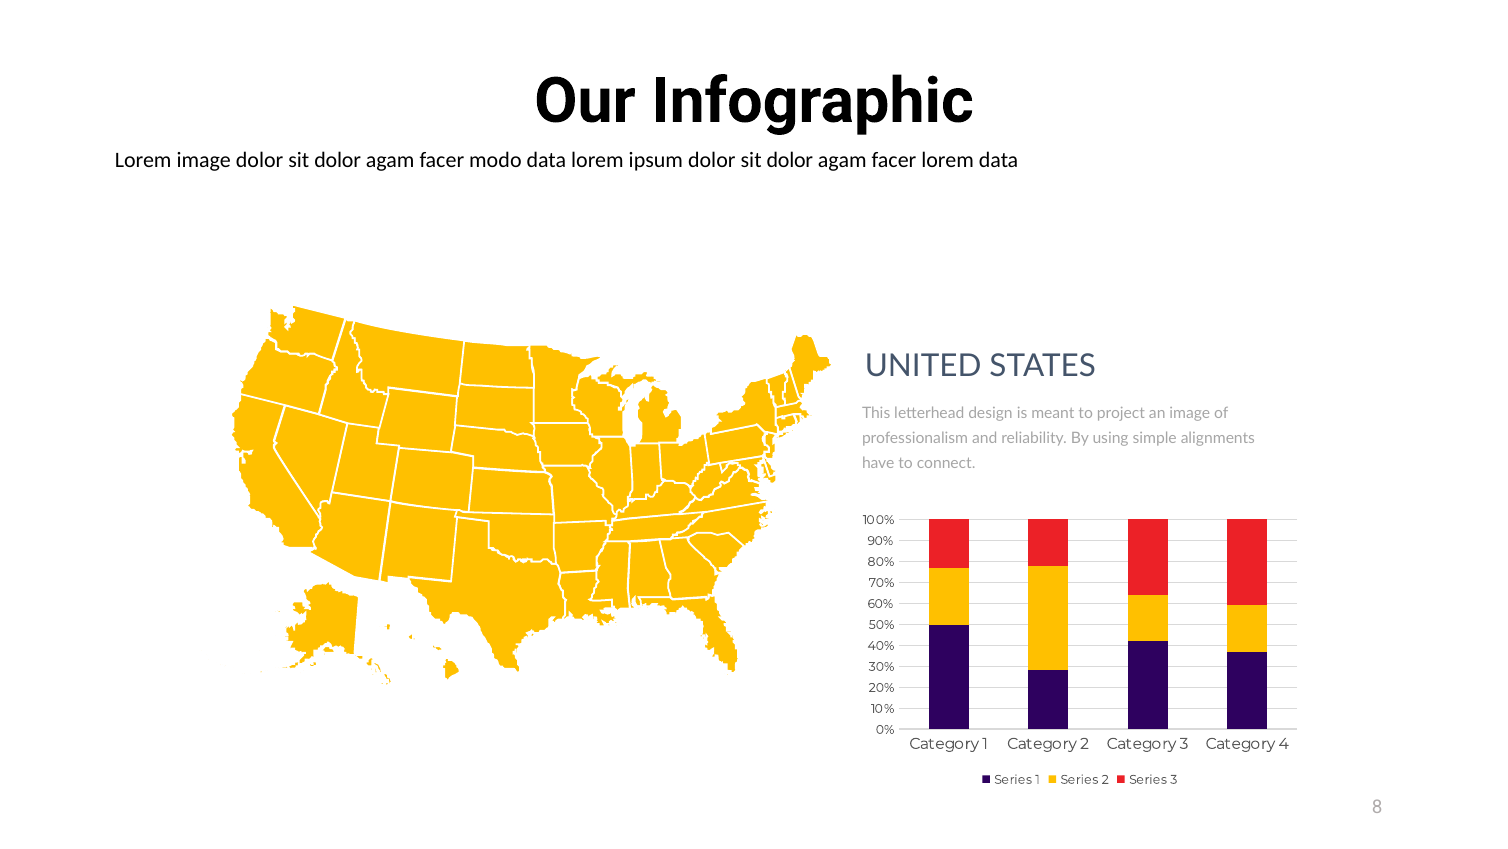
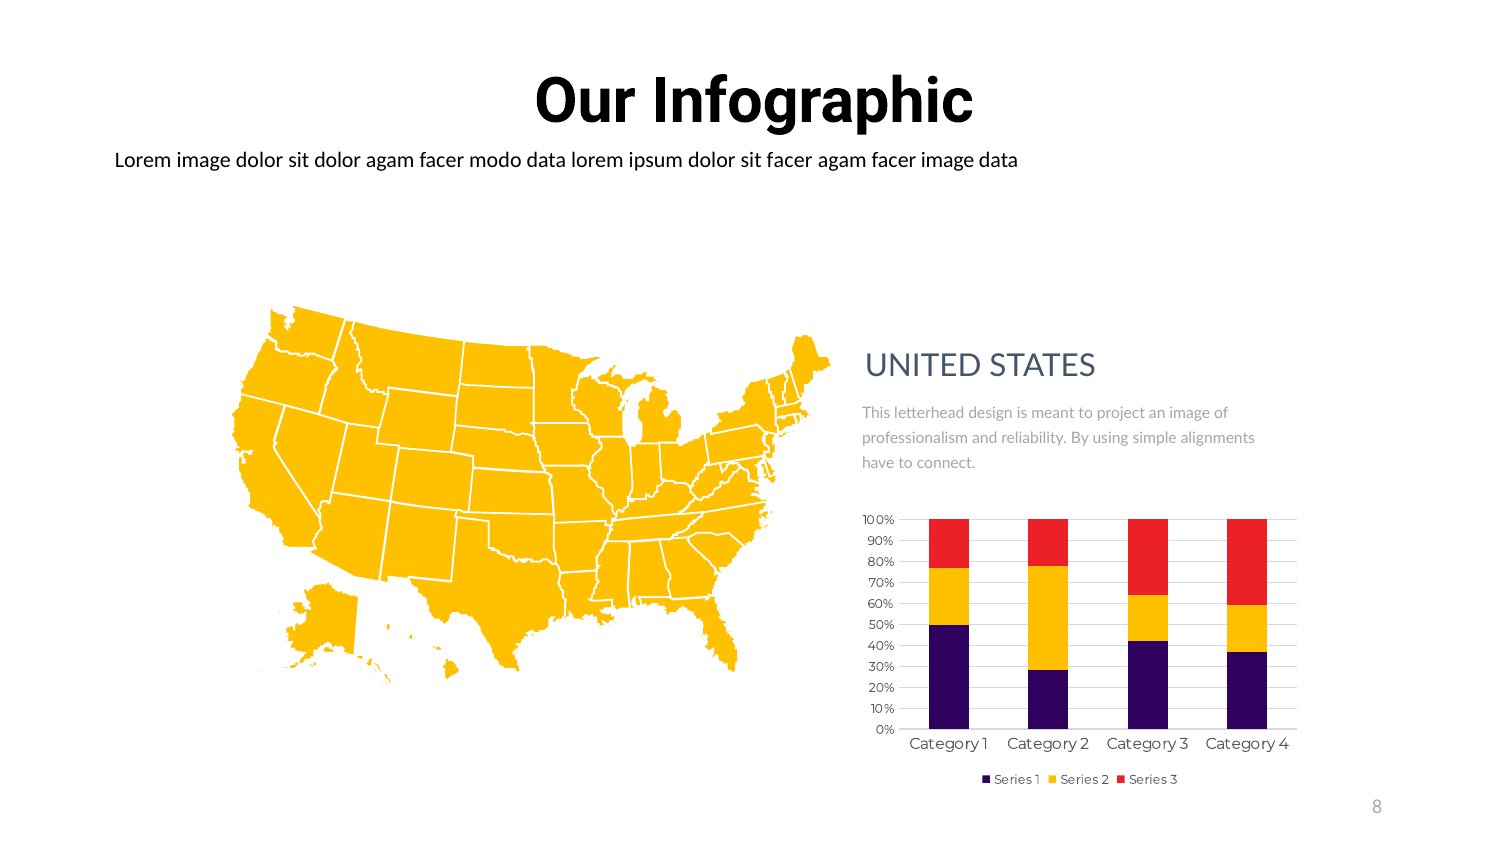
ipsum dolor sit dolor: dolor -> facer
facer lorem: lorem -> image
